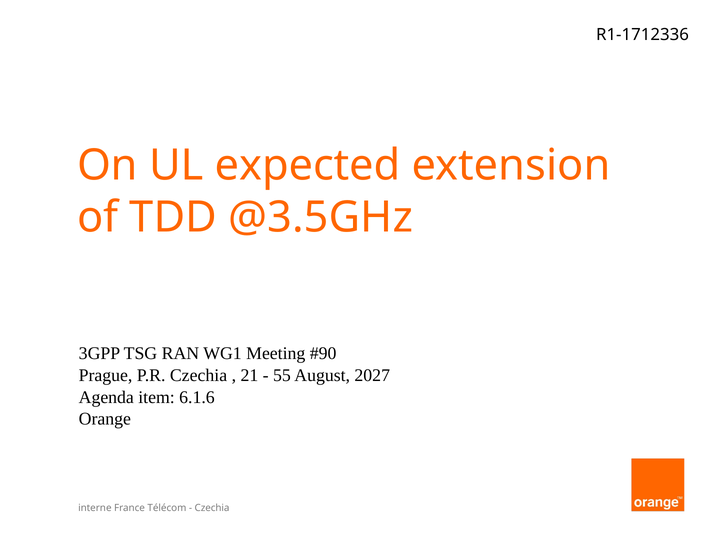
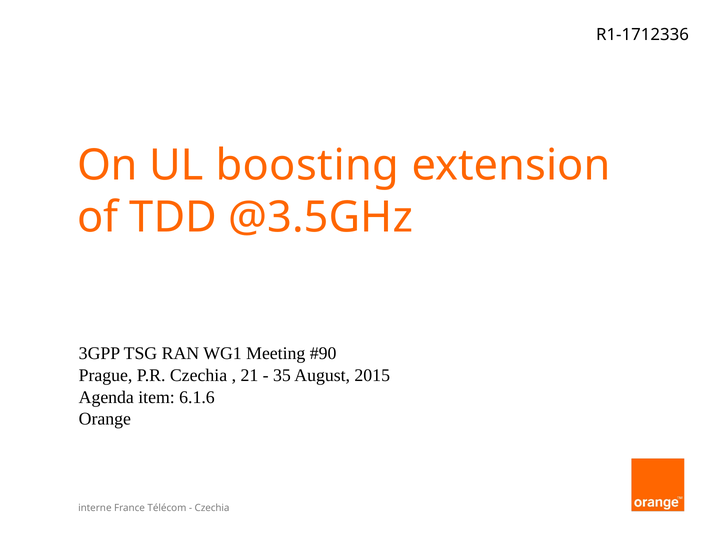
expected: expected -> boosting
55: 55 -> 35
2027: 2027 -> 2015
